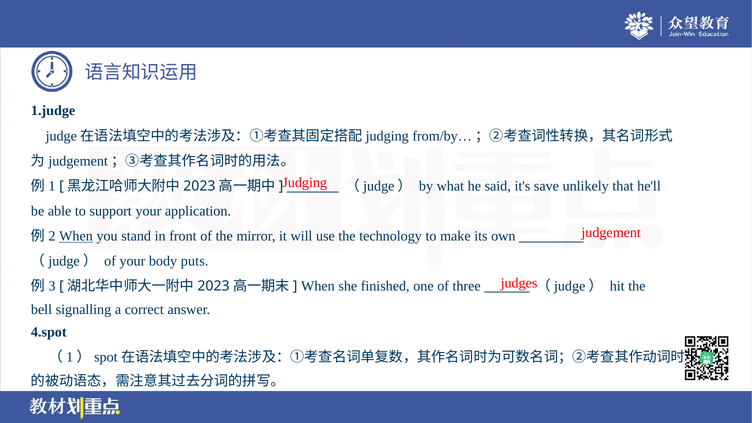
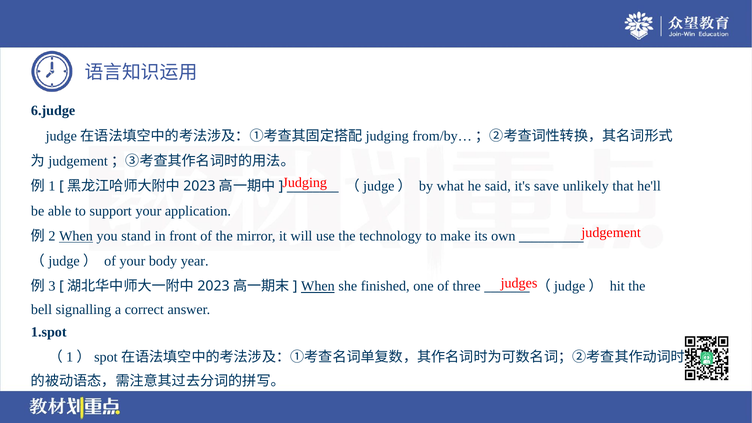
1.judge: 1.judge -> 6.judge
puts: puts -> year
When at (318, 286) underline: none -> present
4.spot: 4.spot -> 1.spot
